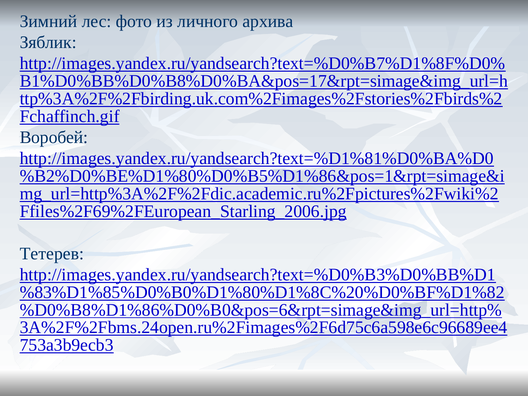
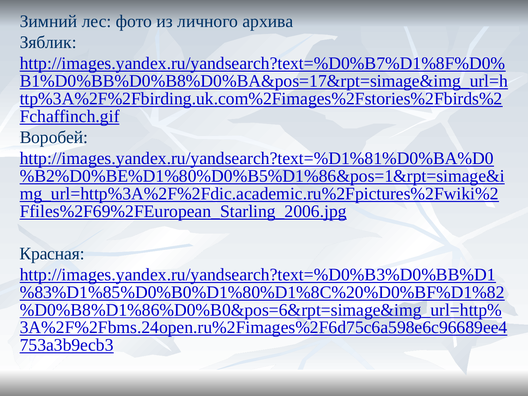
Тетерев: Тетерев -> Красная
